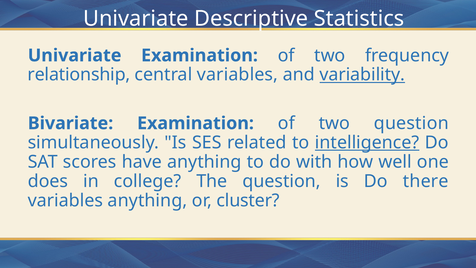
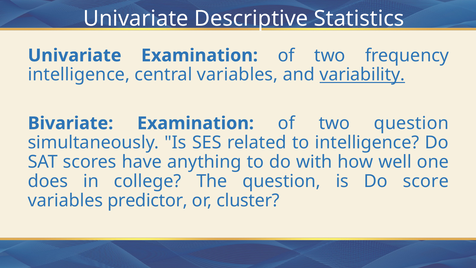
relationship at (79, 75): relationship -> intelligence
intelligence at (367, 142) underline: present -> none
there: there -> score
variables anything: anything -> predictor
